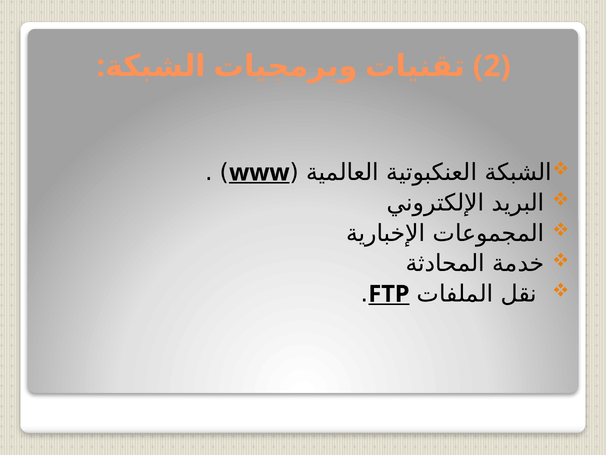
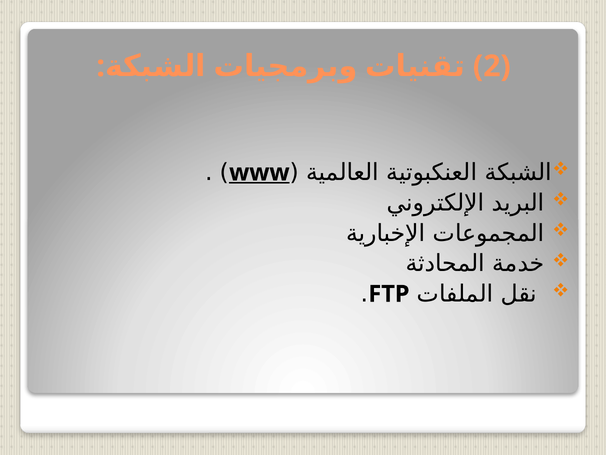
FTP underline: present -> none
